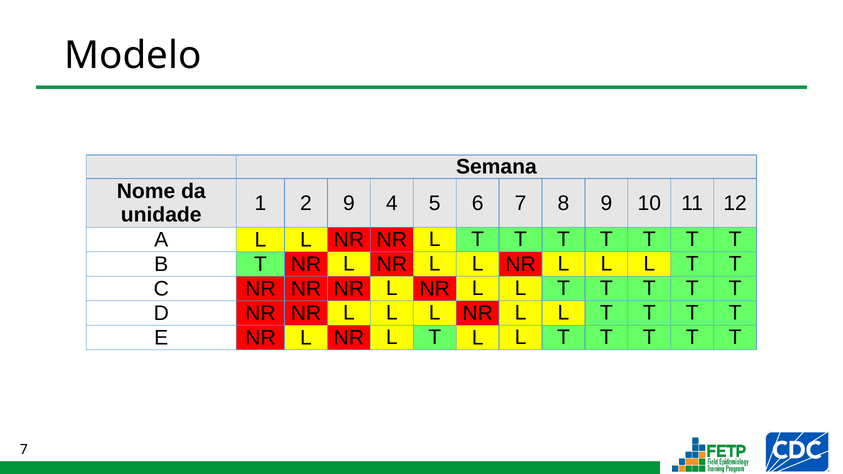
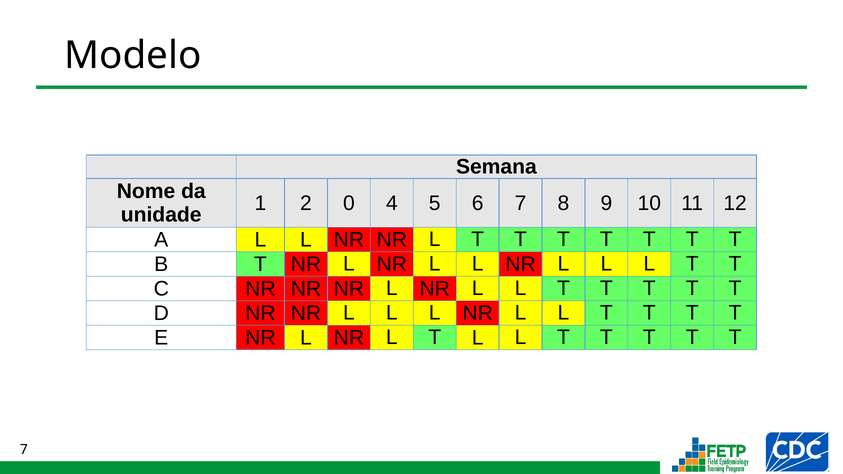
2 9: 9 -> 0
